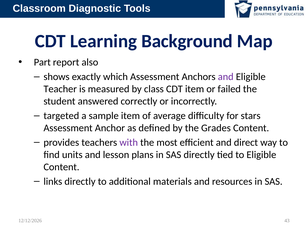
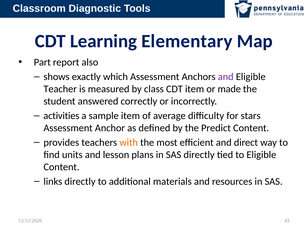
Background: Background -> Elementary
failed: failed -> made
targeted: targeted -> activities
Grades: Grades -> Predict
with colour: purple -> orange
